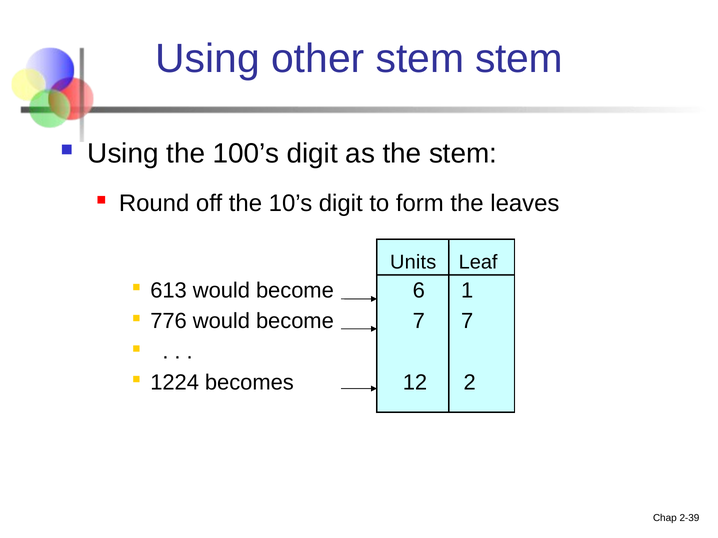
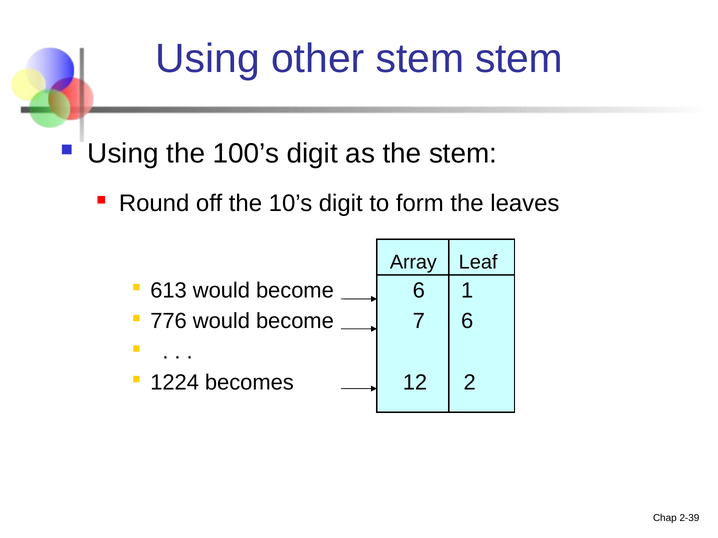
Units: Units -> Array
7 7: 7 -> 6
